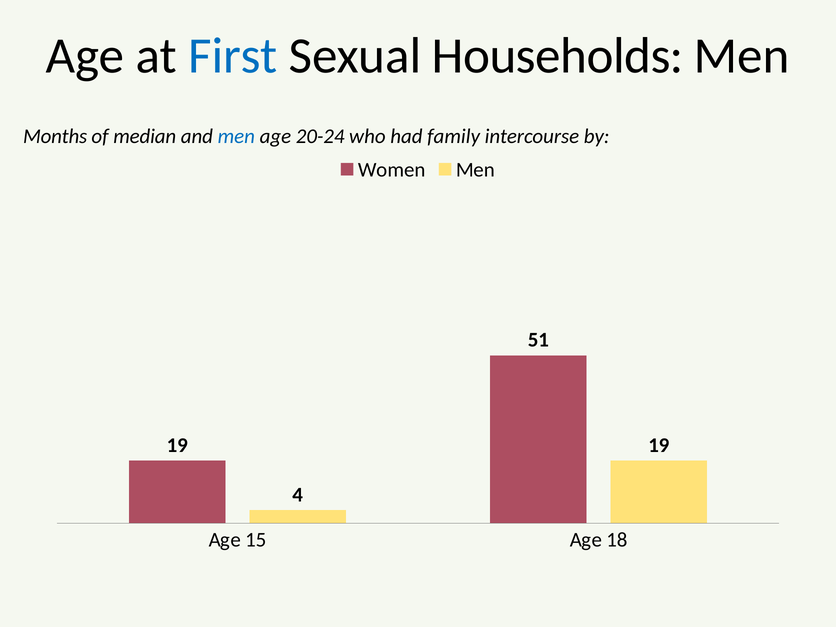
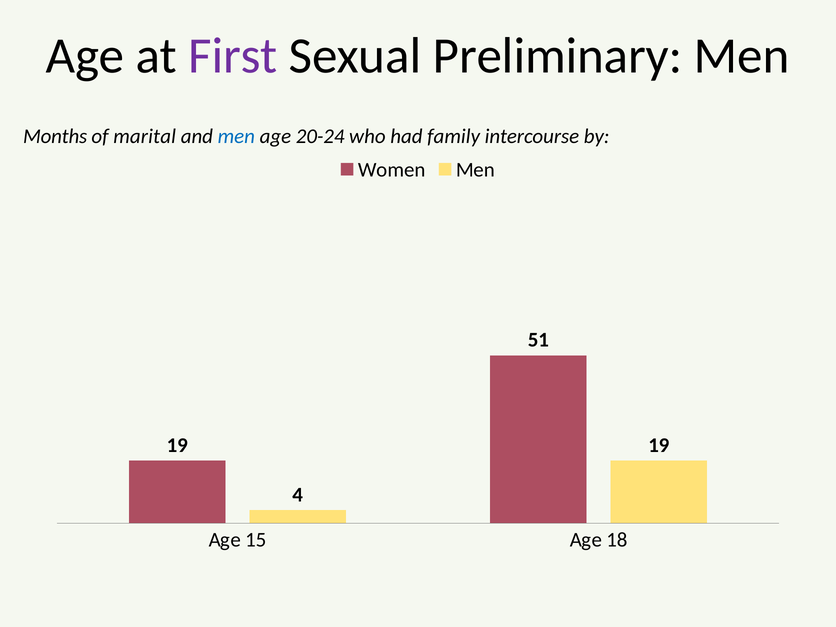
First colour: blue -> purple
Households: Households -> Preliminary
median: median -> marital
